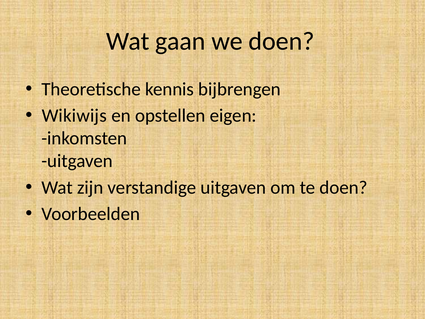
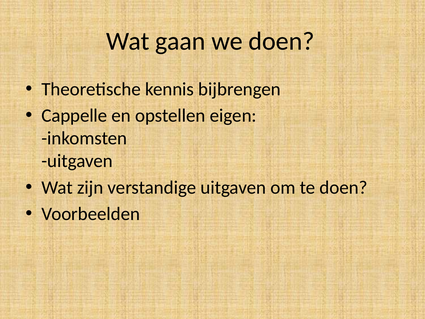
Wikiwijs: Wikiwijs -> Cappelle
